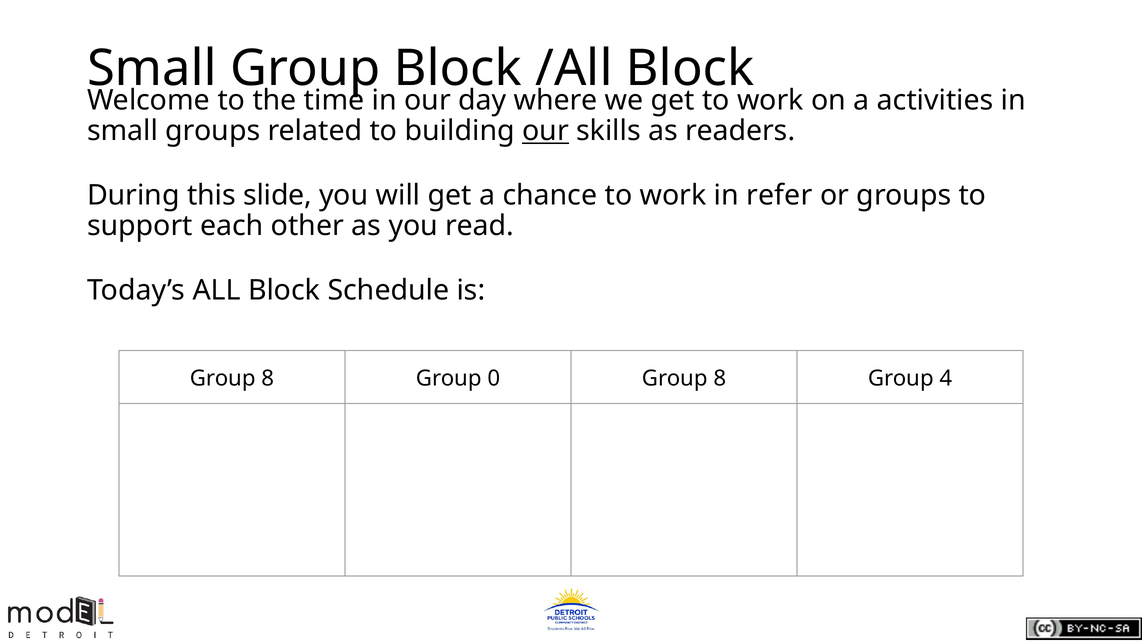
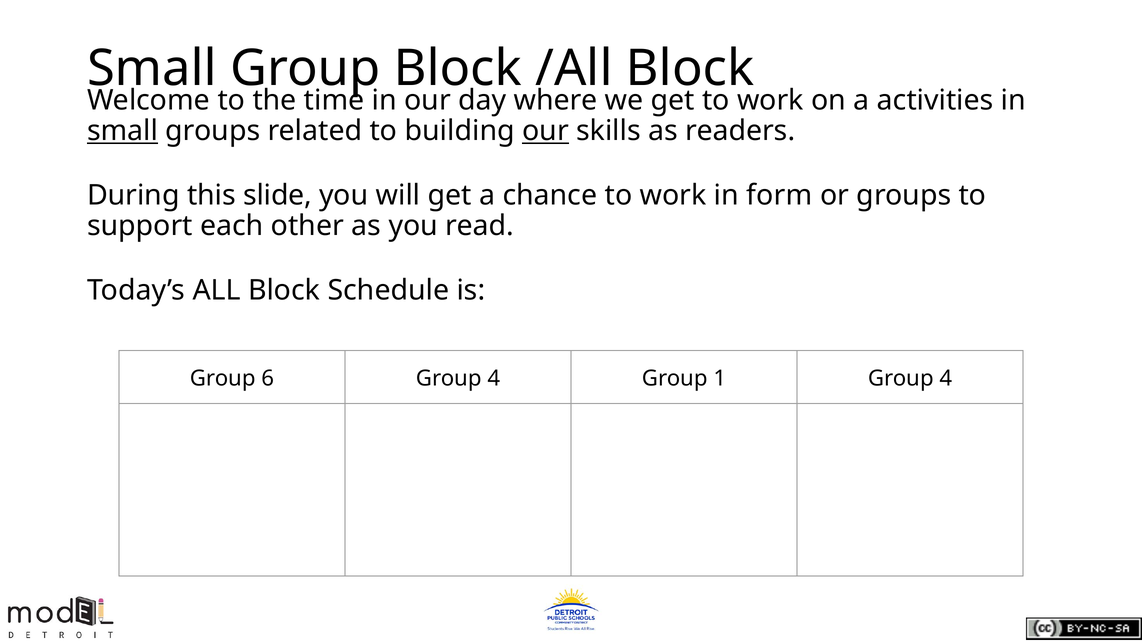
small at (123, 131) underline: none -> present
refer: refer -> form
8 at (268, 379): 8 -> 6
0 at (494, 379): 0 -> 4
8 at (720, 379): 8 -> 1
